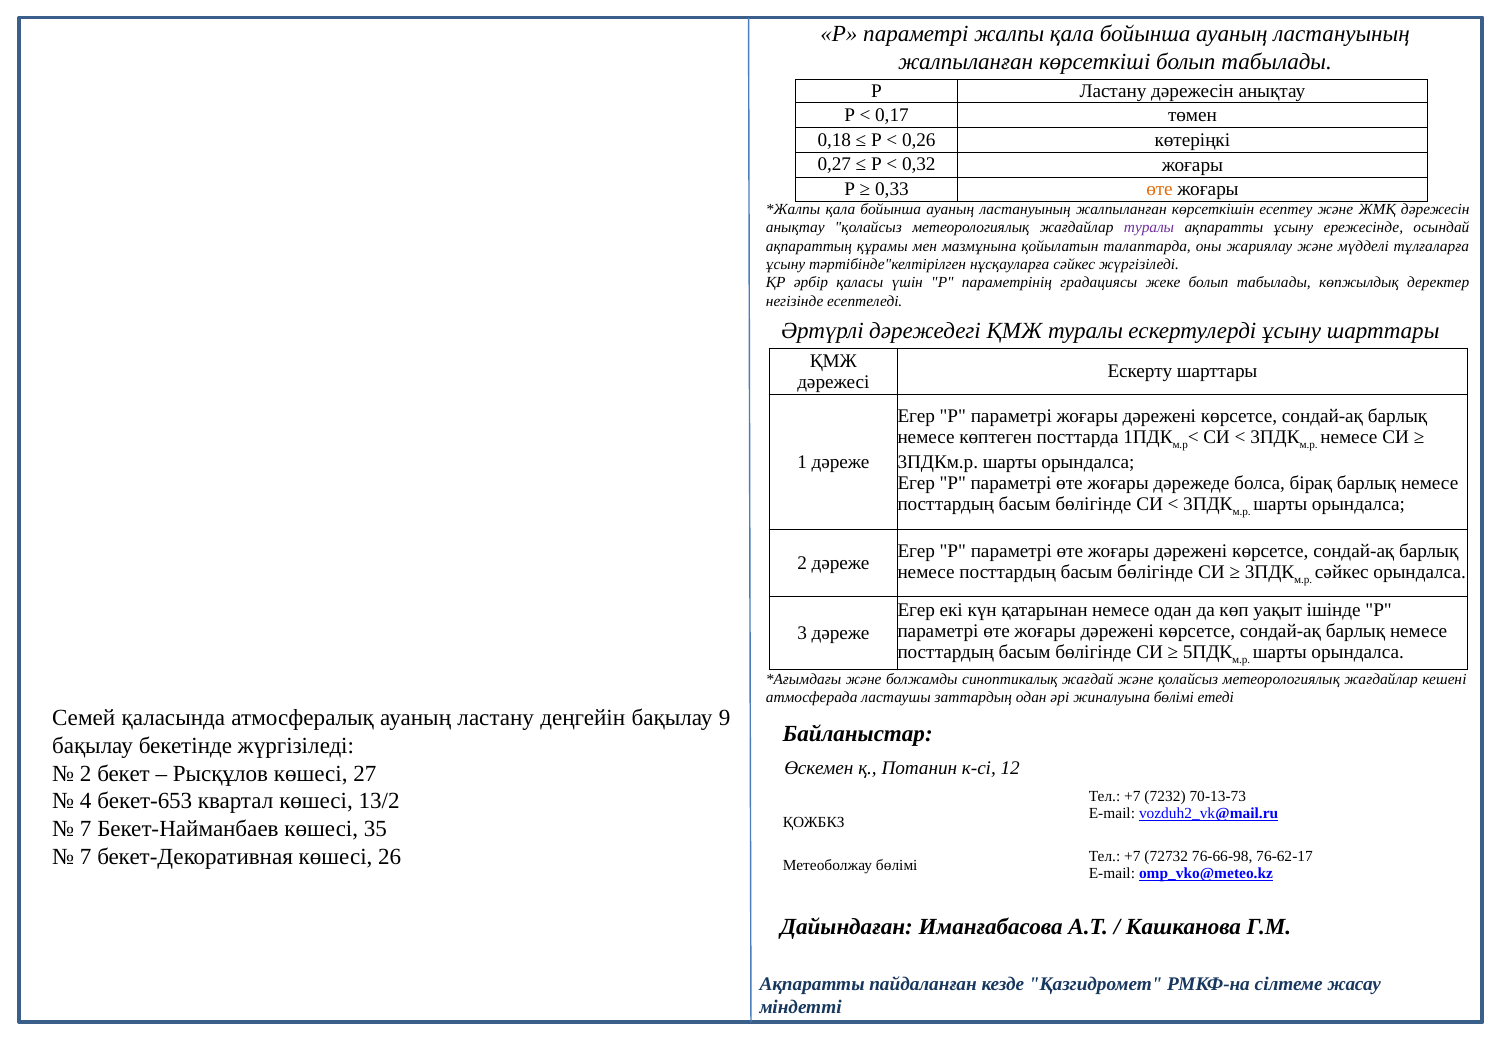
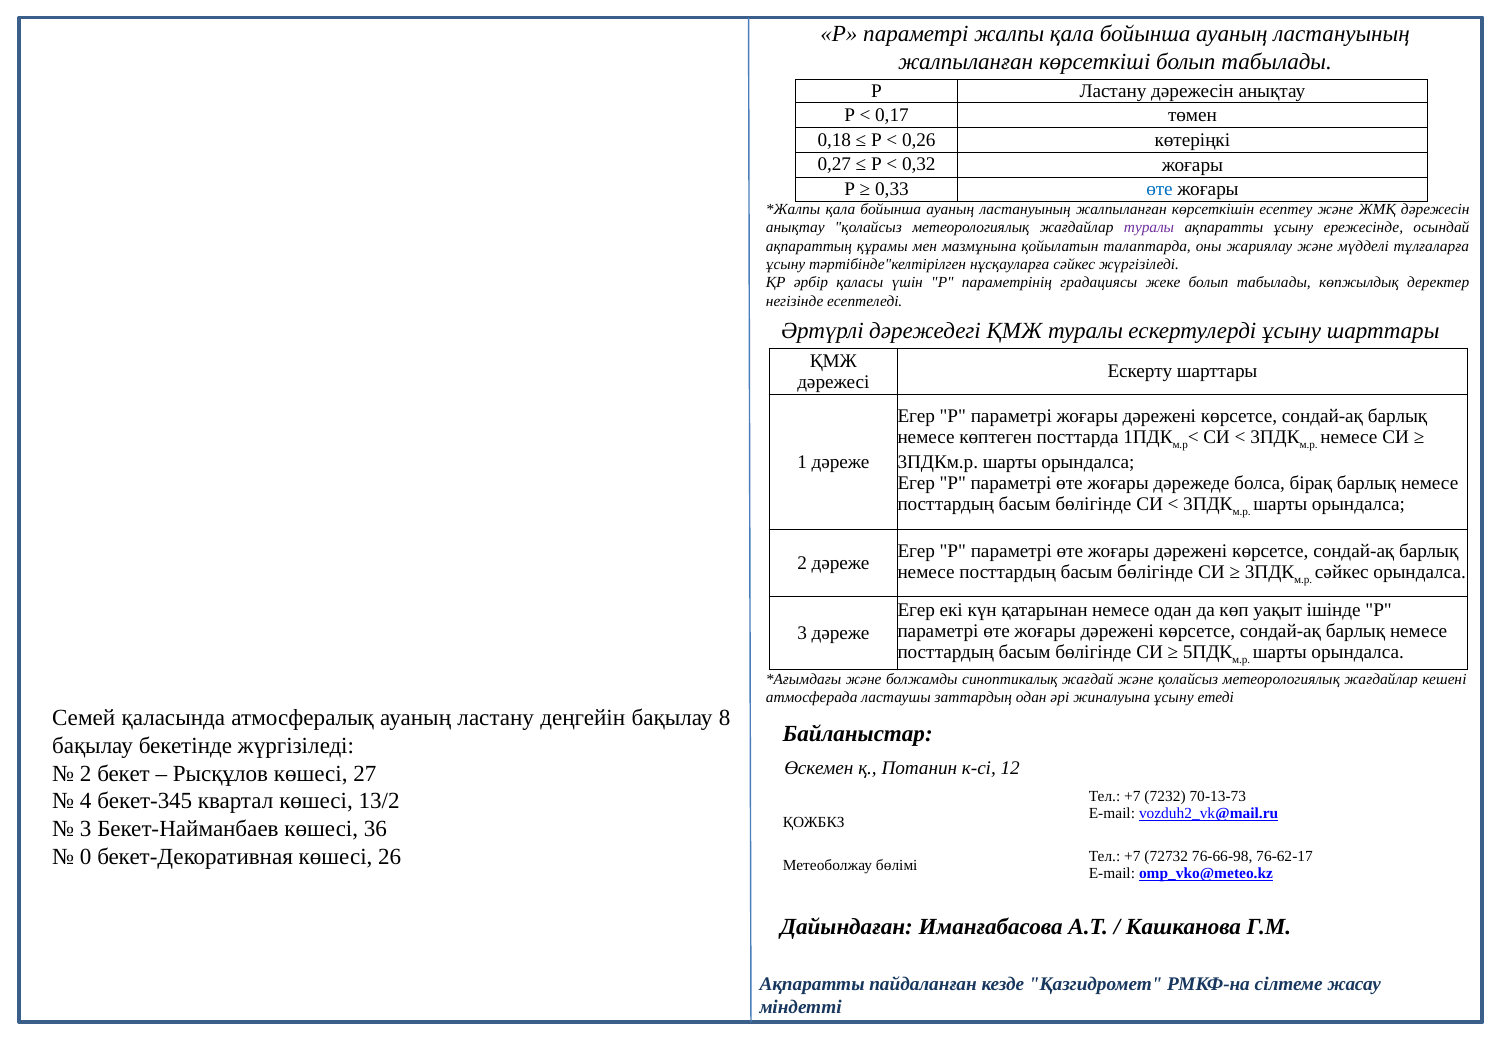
өте at (1159, 190) colour: orange -> blue
жиналуына бөлімі: бөлімі -> ұсыну
9: 9 -> 8
бекет-653: бекет-653 -> бекет-345
7 at (86, 829): 7 -> 3
35: 35 -> 36
7 at (86, 856): 7 -> 0
